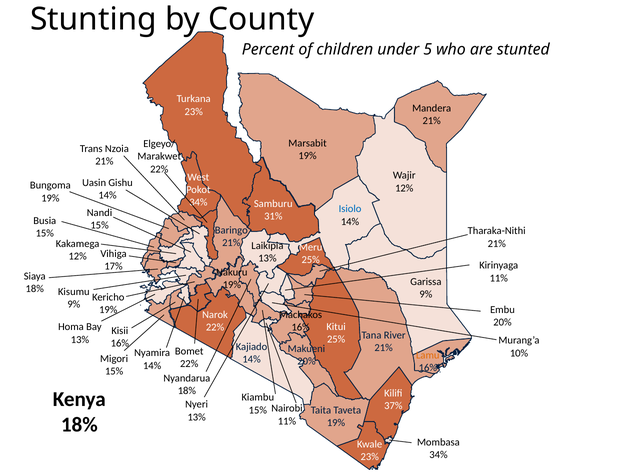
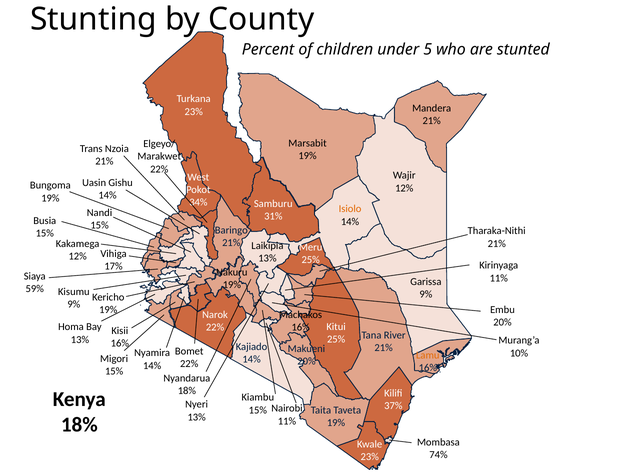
Isiolo colour: blue -> orange
18% at (35, 289): 18% -> 59%
34% at (438, 455): 34% -> 74%
